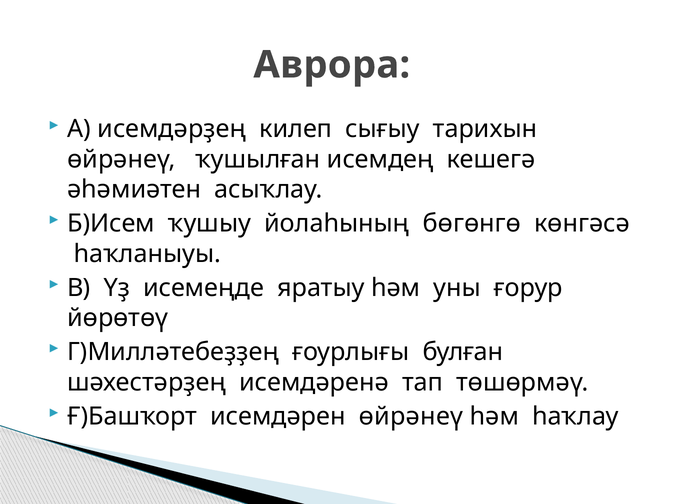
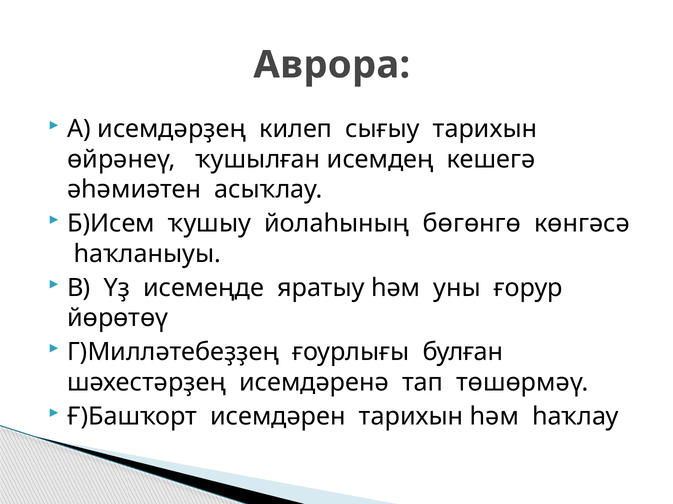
исемдәрен өйрәнеү: өйрәнеү -> тарихын
